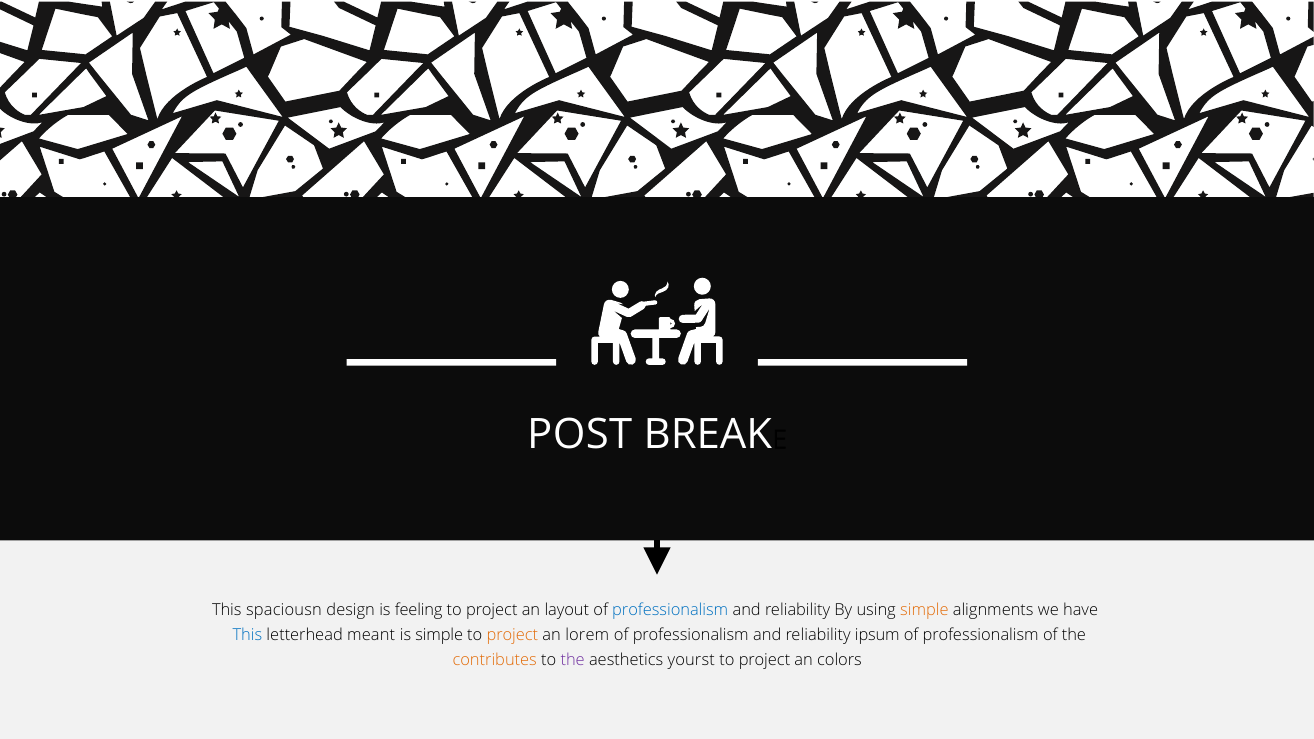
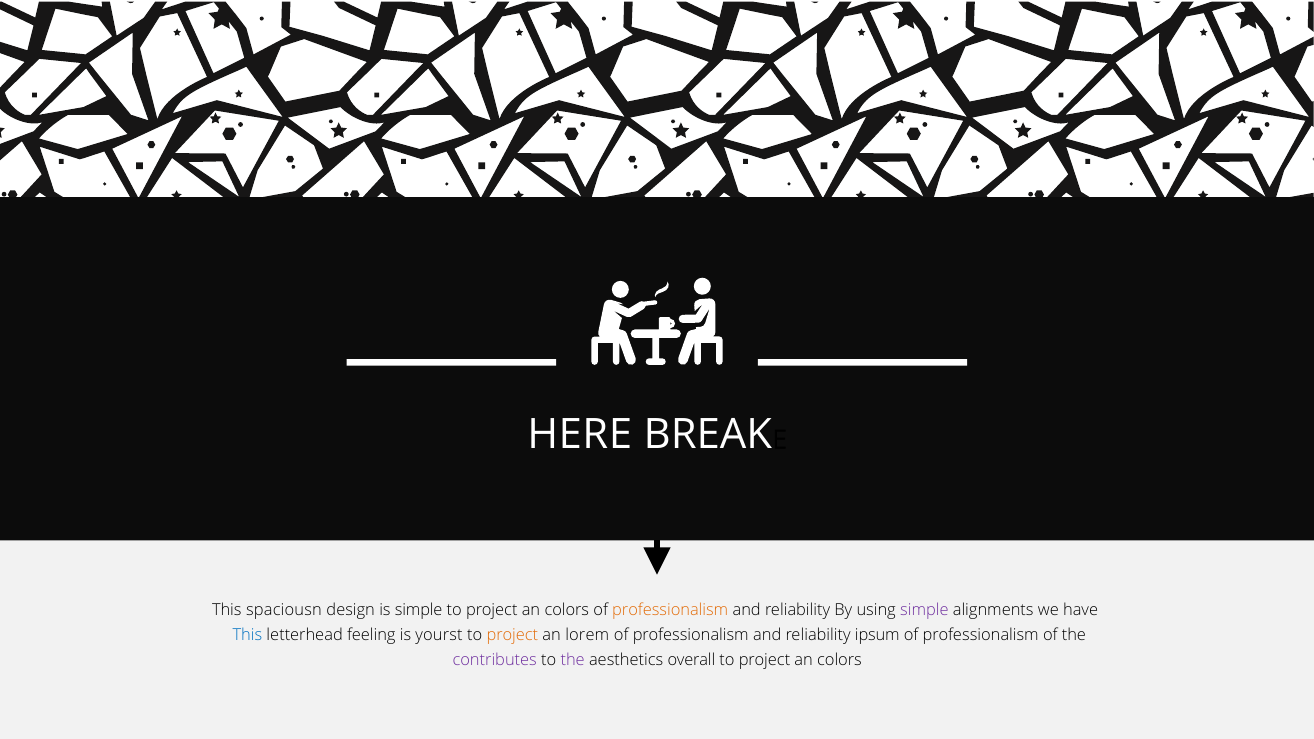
POST: POST -> HERE
is feeling: feeling -> simple
layout at (567, 610): layout -> colors
professionalism at (670, 610) colour: blue -> orange
simple at (924, 610) colour: orange -> purple
meant: meant -> feeling
is simple: simple -> yourst
contributes colour: orange -> purple
yourst: yourst -> overall
